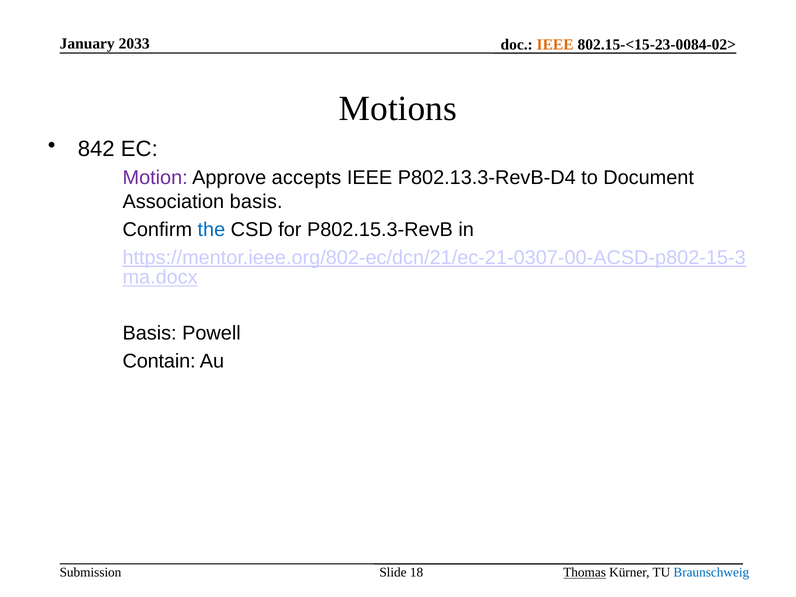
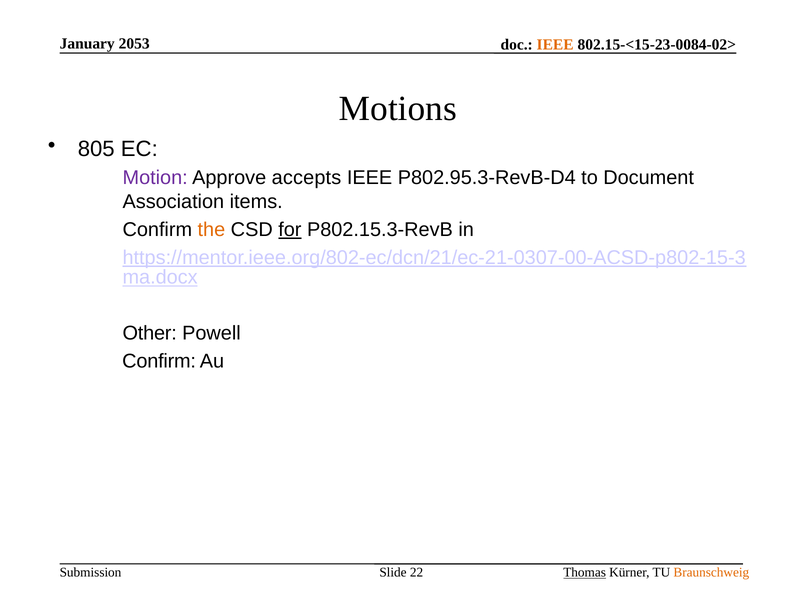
2033: 2033 -> 2053
842: 842 -> 805
P802.13.3-RevB-D4: P802.13.3-RevB-D4 -> P802.95.3-RevB-D4
Association basis: basis -> items
the colour: blue -> orange
for underline: none -> present
Basis at (150, 333): Basis -> Other
Contain at (159, 361): Contain -> Confirm
18: 18 -> 22
Braunschweig colour: blue -> orange
